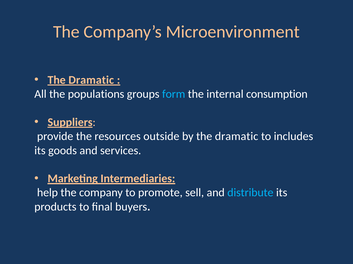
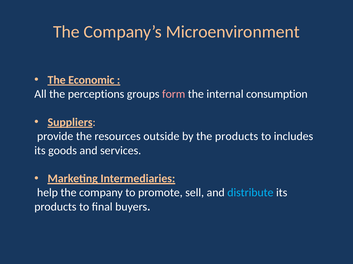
Dramatic at (91, 80): Dramatic -> Economic
populations: populations -> perceptions
form colour: light blue -> pink
by the dramatic: dramatic -> products
